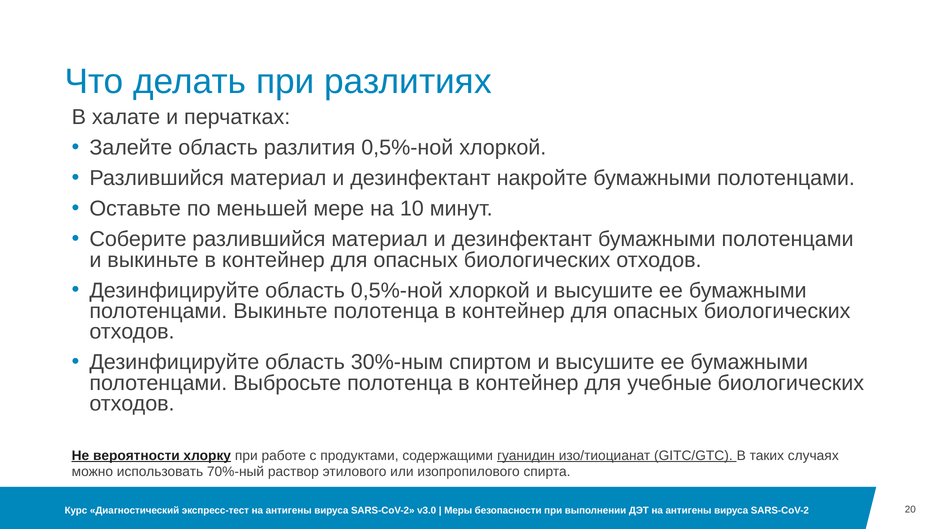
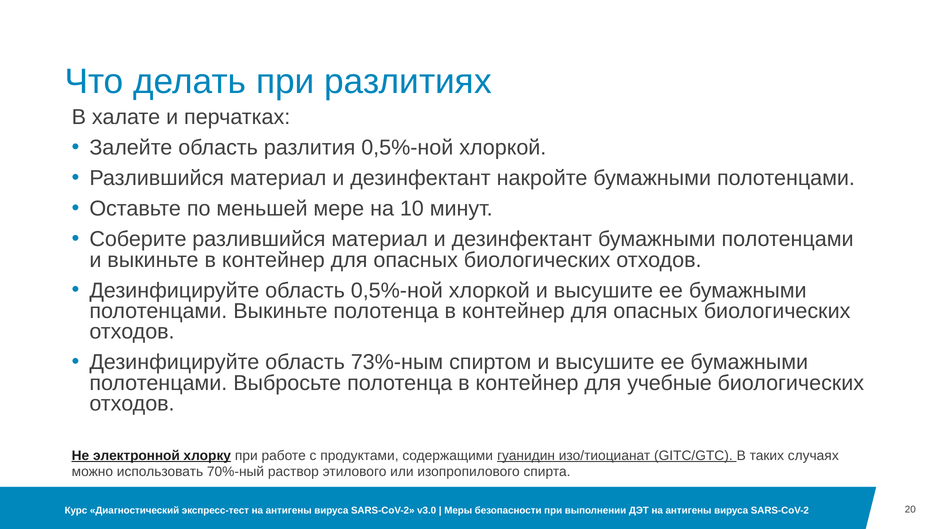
30%-ным: 30%-ным -> 73%-ным
вероятности: вероятности -> электронной
